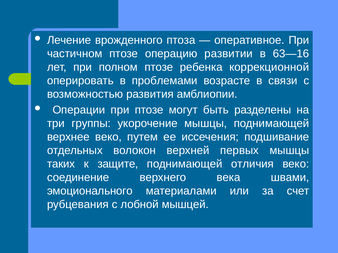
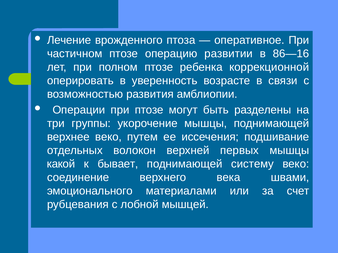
63—16: 63—16 -> 86—16
проблемами: проблемами -> уверенность
таких: таких -> какой
защите: защите -> бывает
отличия: отличия -> систему
